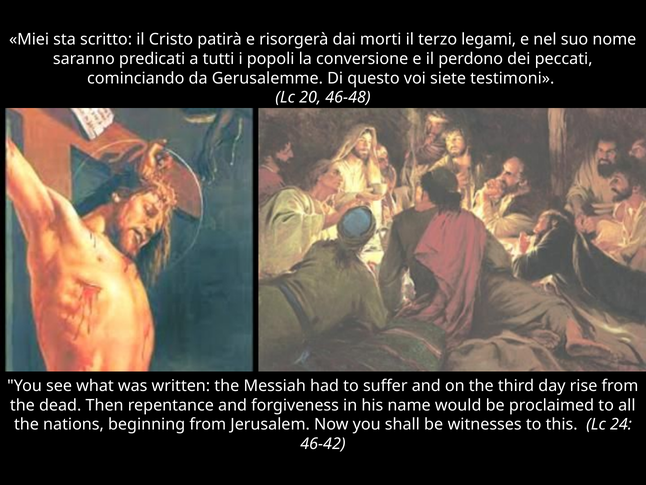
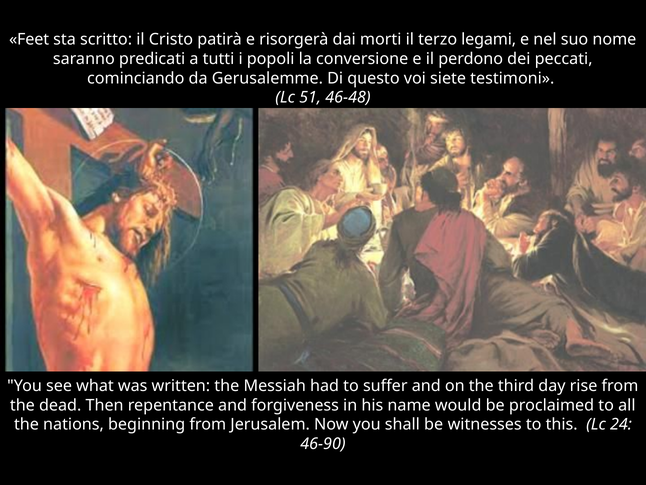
Miei: Miei -> Feet
20: 20 -> 51
46-42: 46-42 -> 46-90
